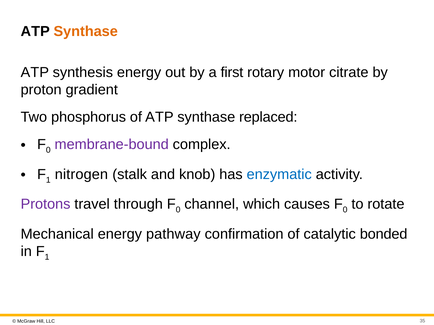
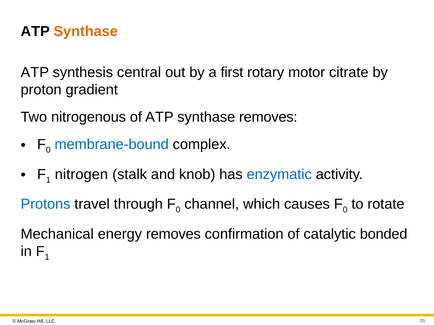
synthesis energy: energy -> central
phosphorus: phosphorus -> nitrogenous
synthase replaced: replaced -> removes
membrane-bound colour: purple -> blue
Protons colour: purple -> blue
energy pathway: pathway -> removes
